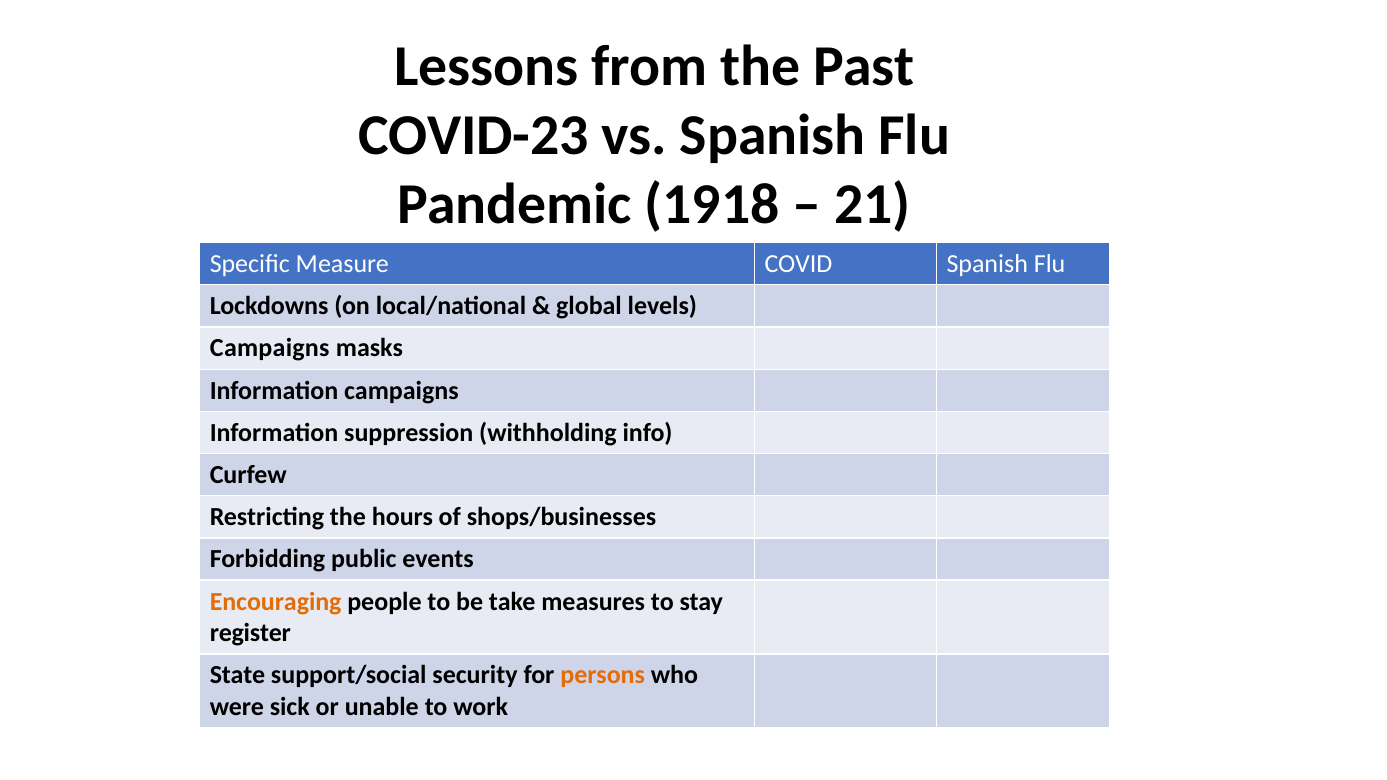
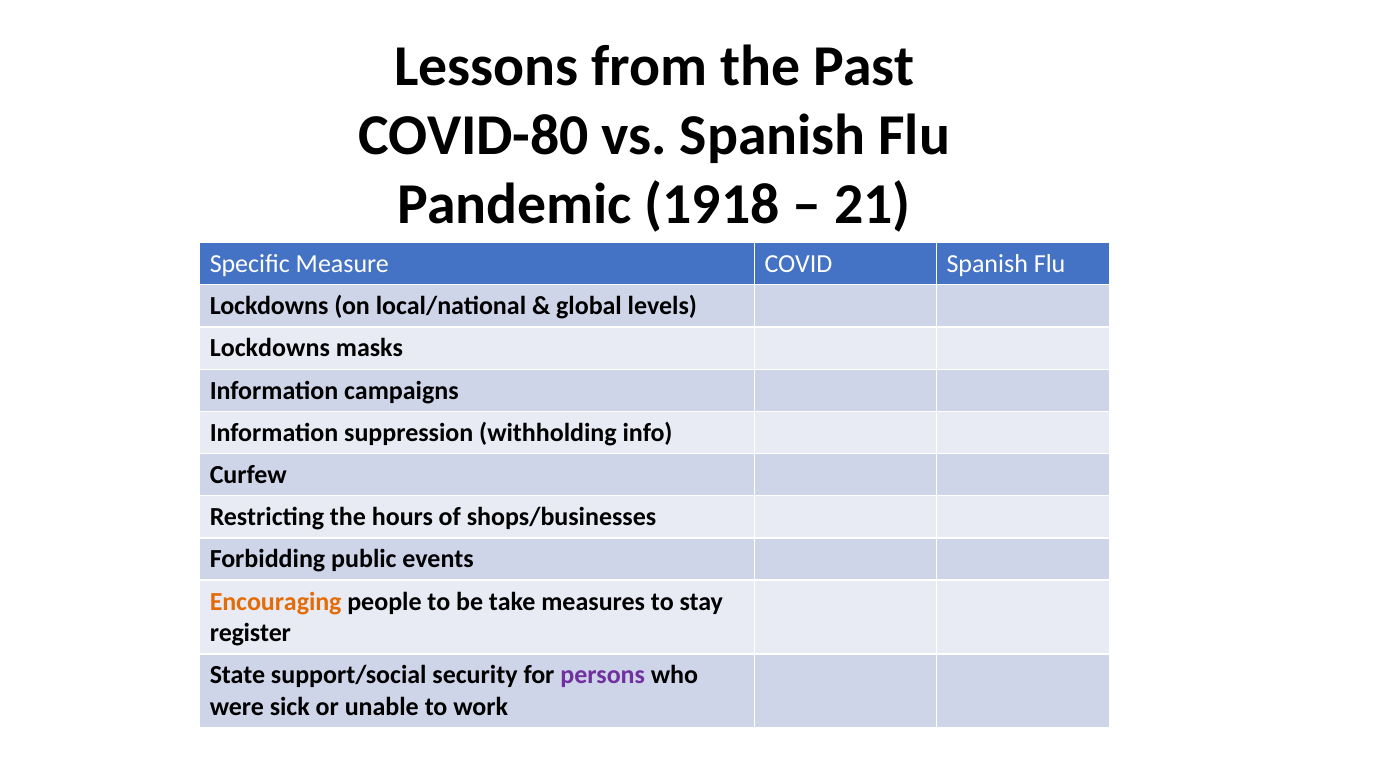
COVID-23: COVID-23 -> COVID-80
Campaigns at (270, 348): Campaigns -> Lockdowns
persons colour: orange -> purple
